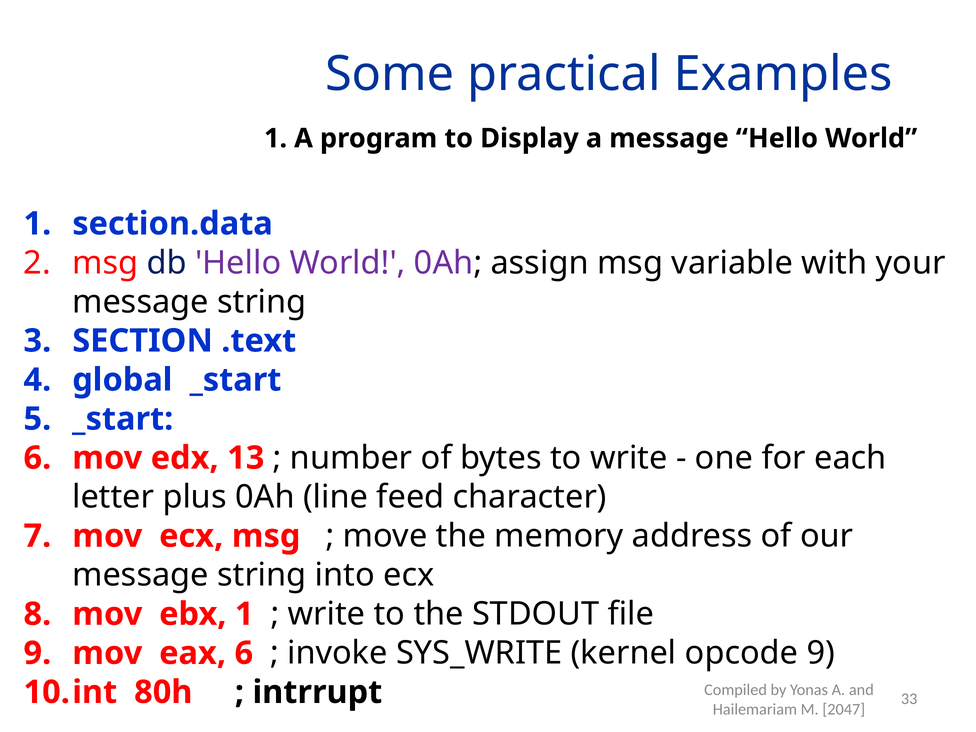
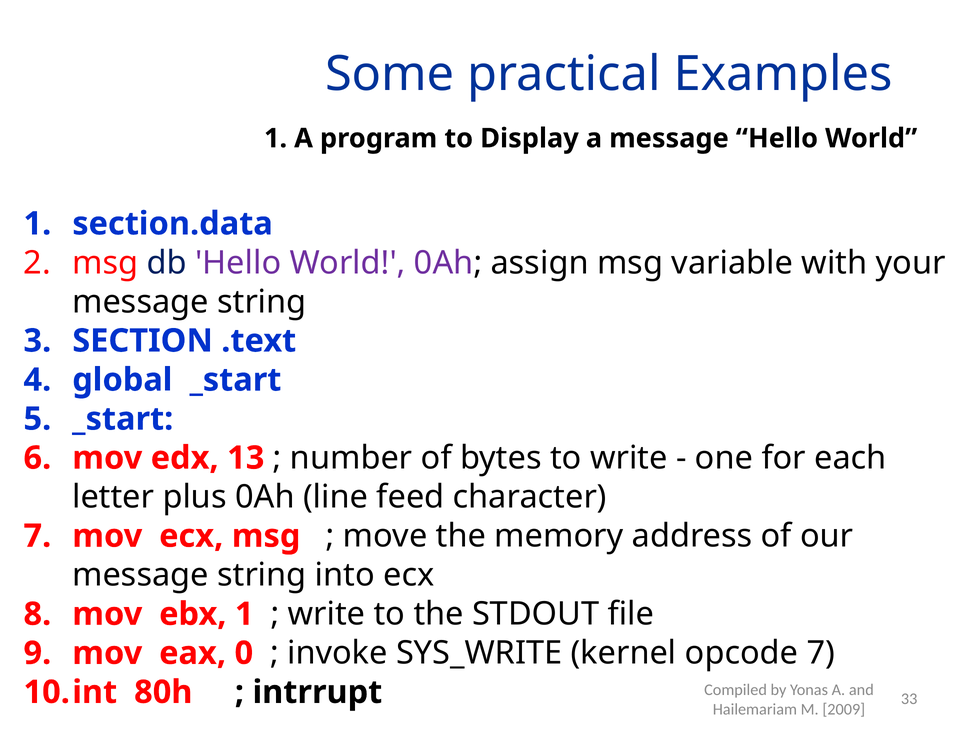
eax 6: 6 -> 0
opcode 9: 9 -> 7
2047: 2047 -> 2009
